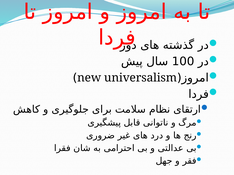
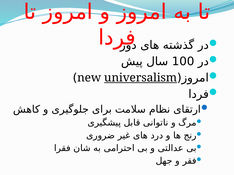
universalism underline: none -> present
